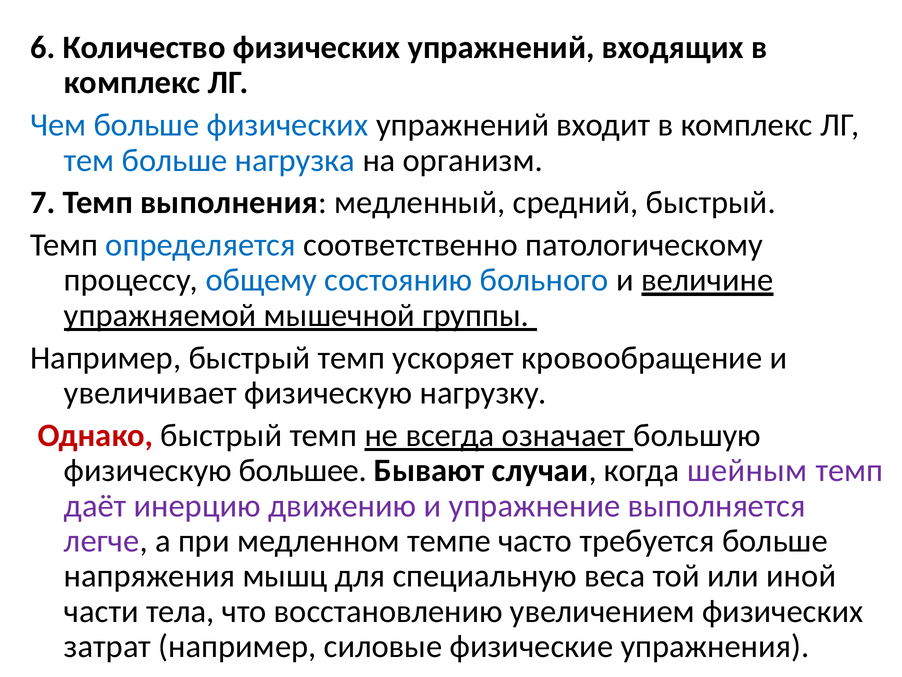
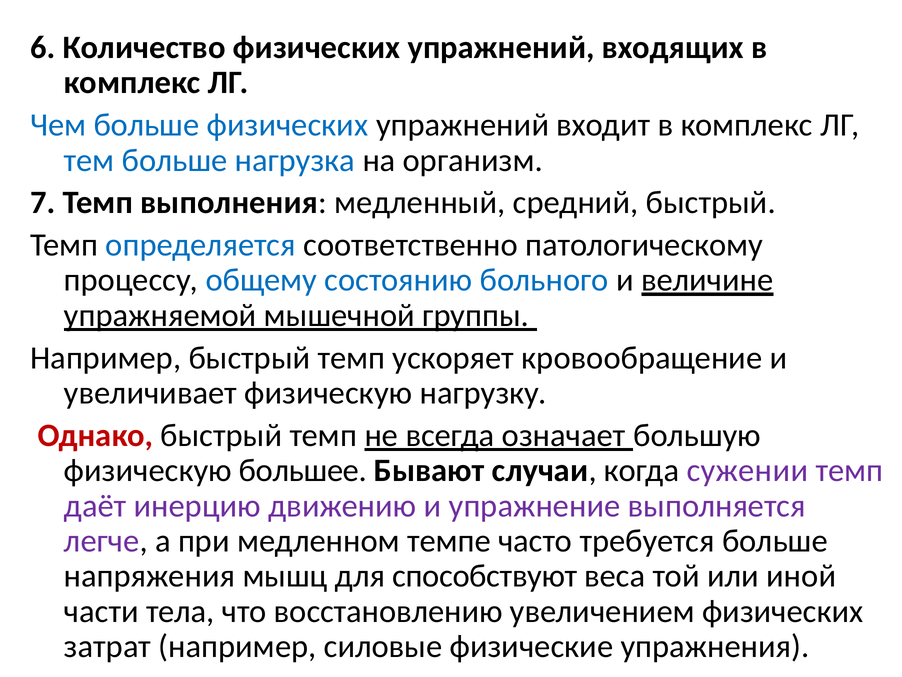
шейным: шейным -> сужении
специальную: специальную -> способствуют
